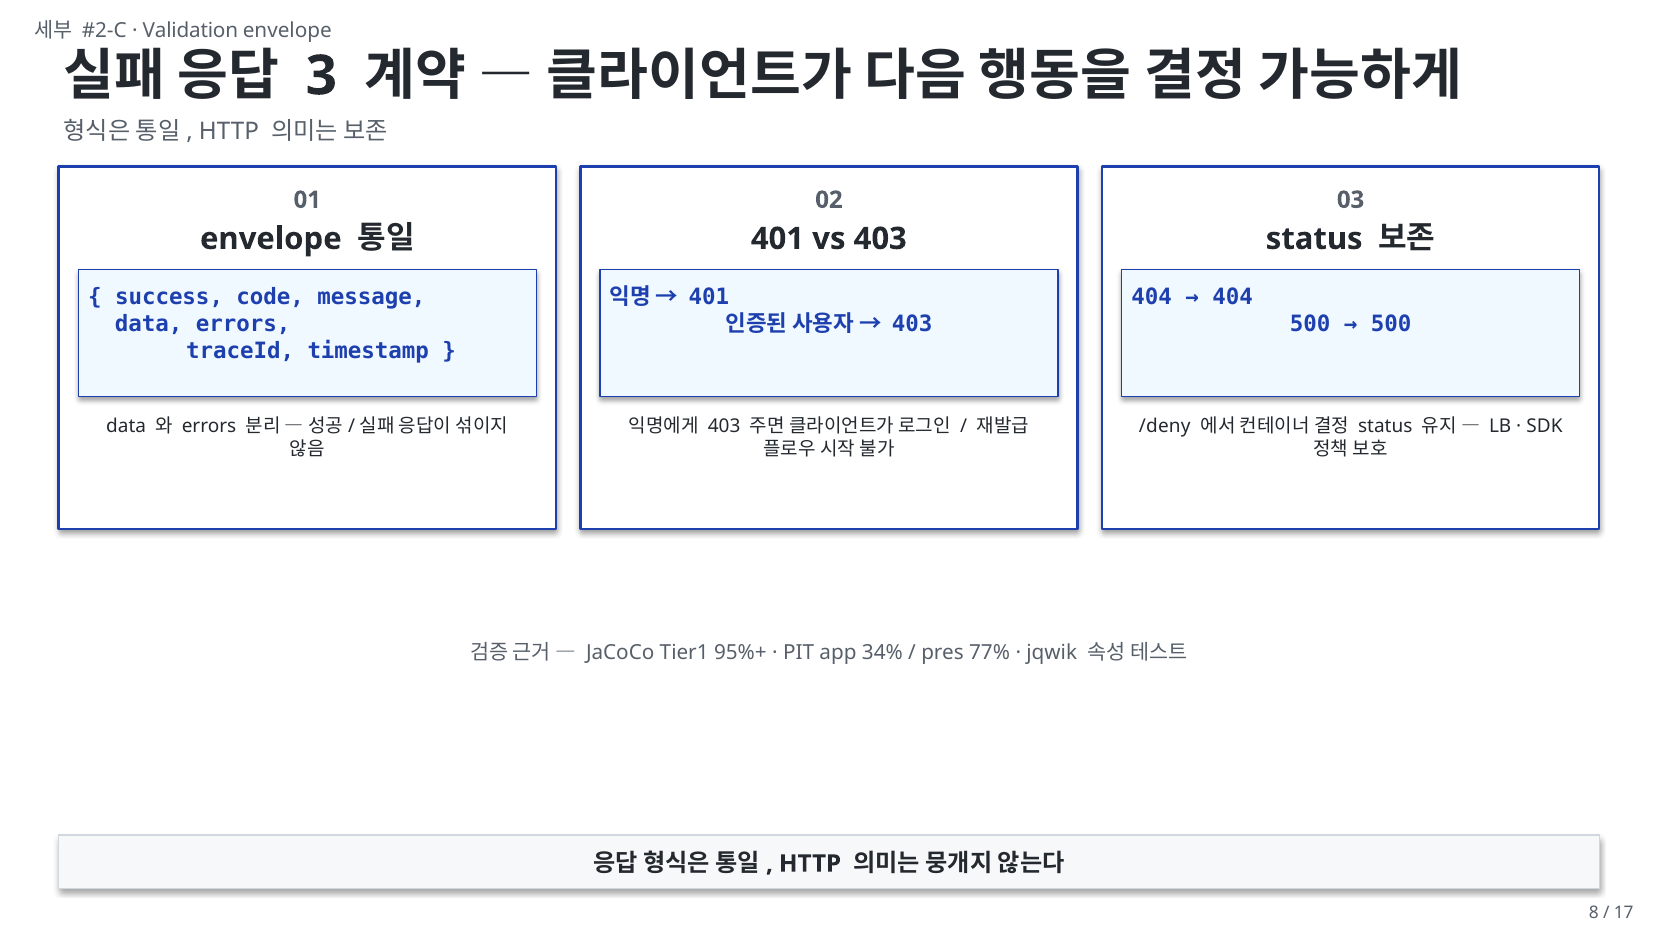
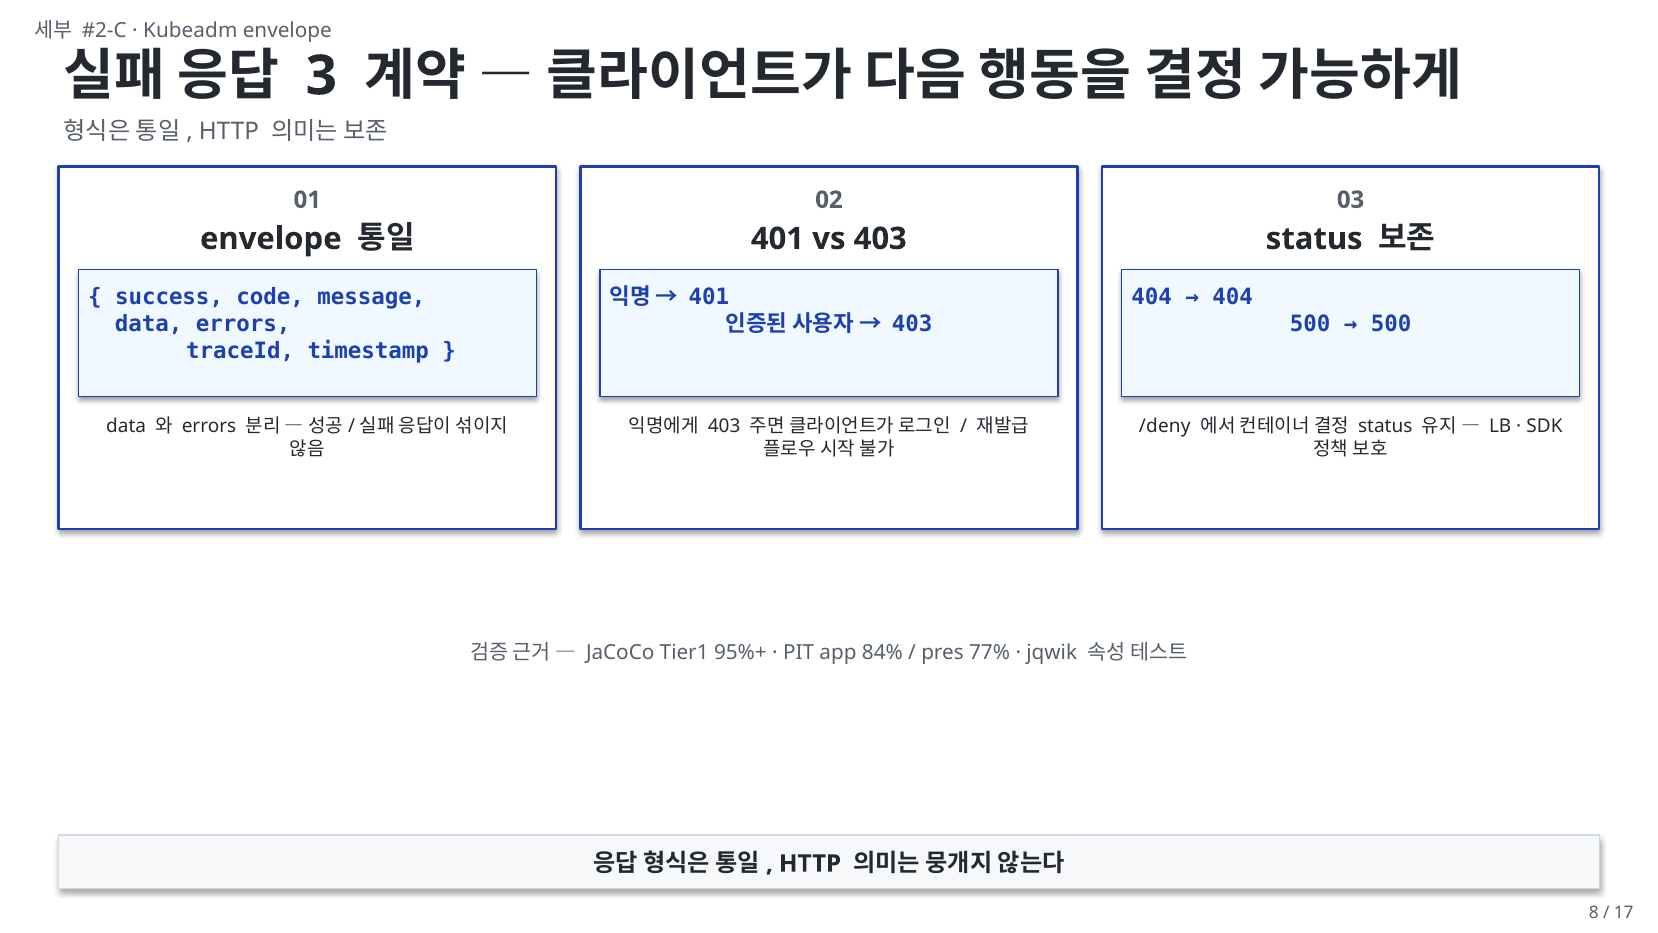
Validation: Validation -> Kubeadm
34%: 34% -> 84%
